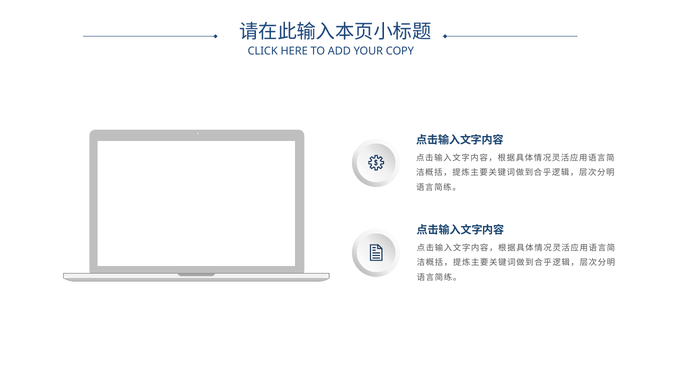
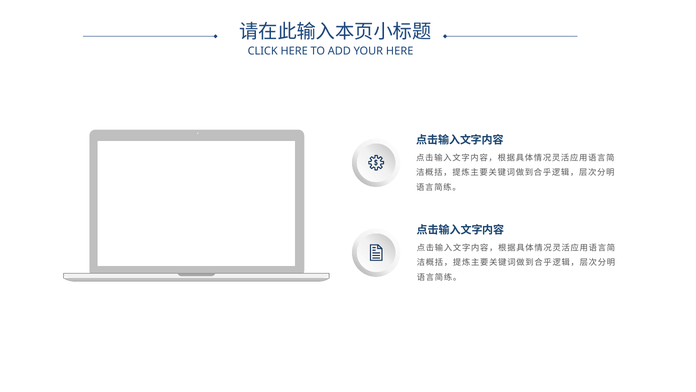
YOUR COPY: COPY -> HERE
